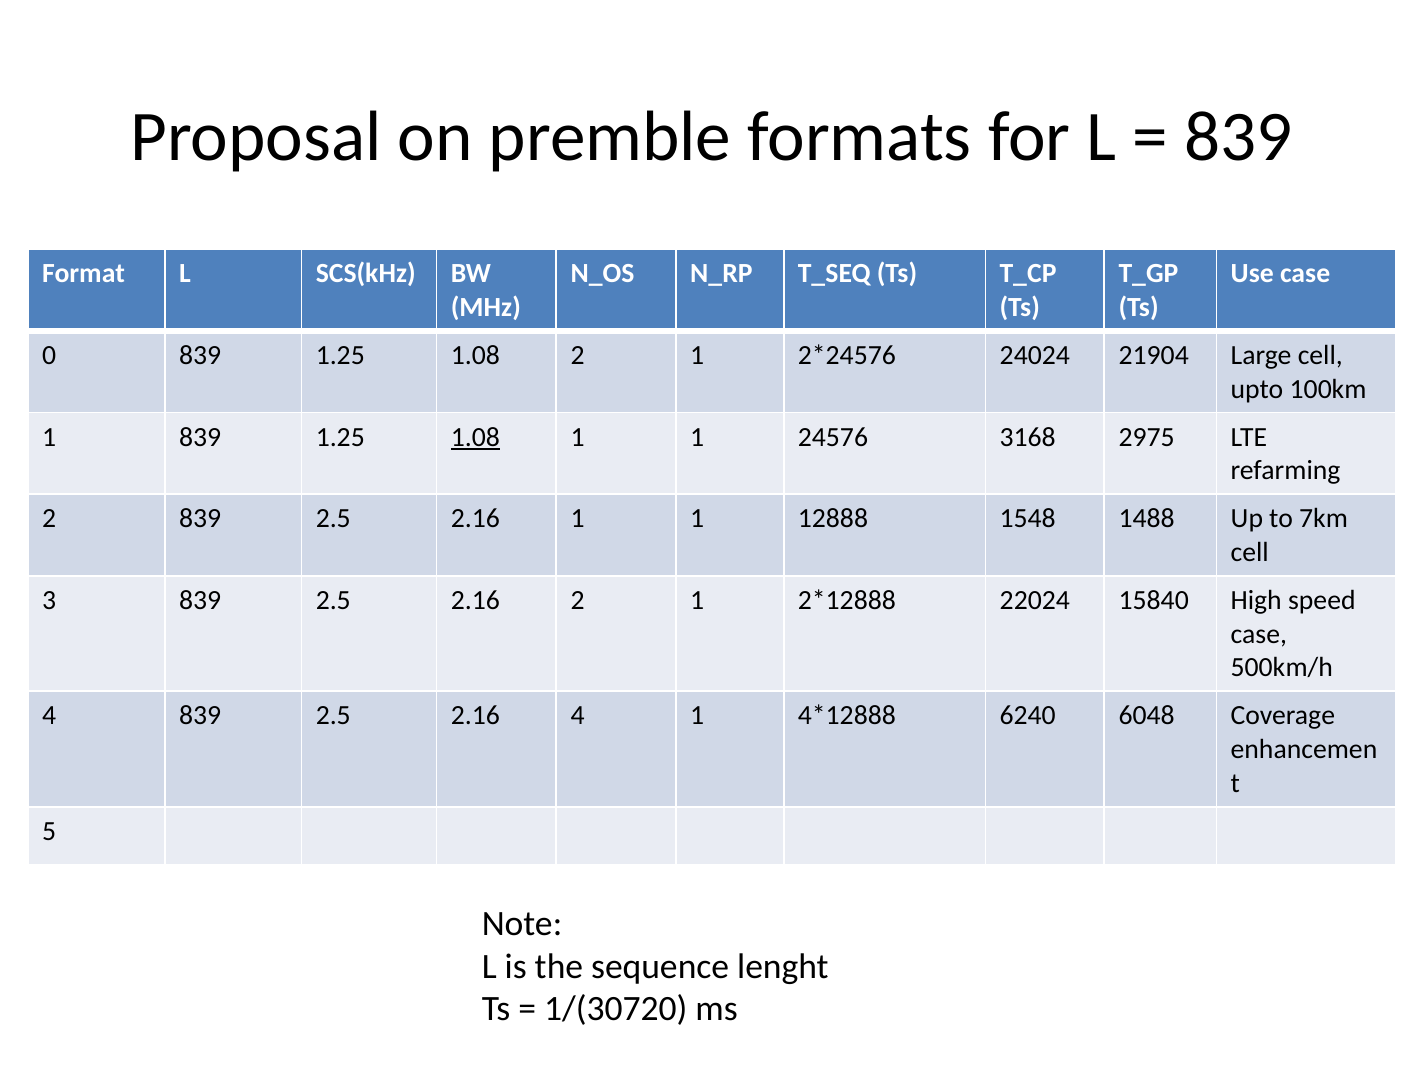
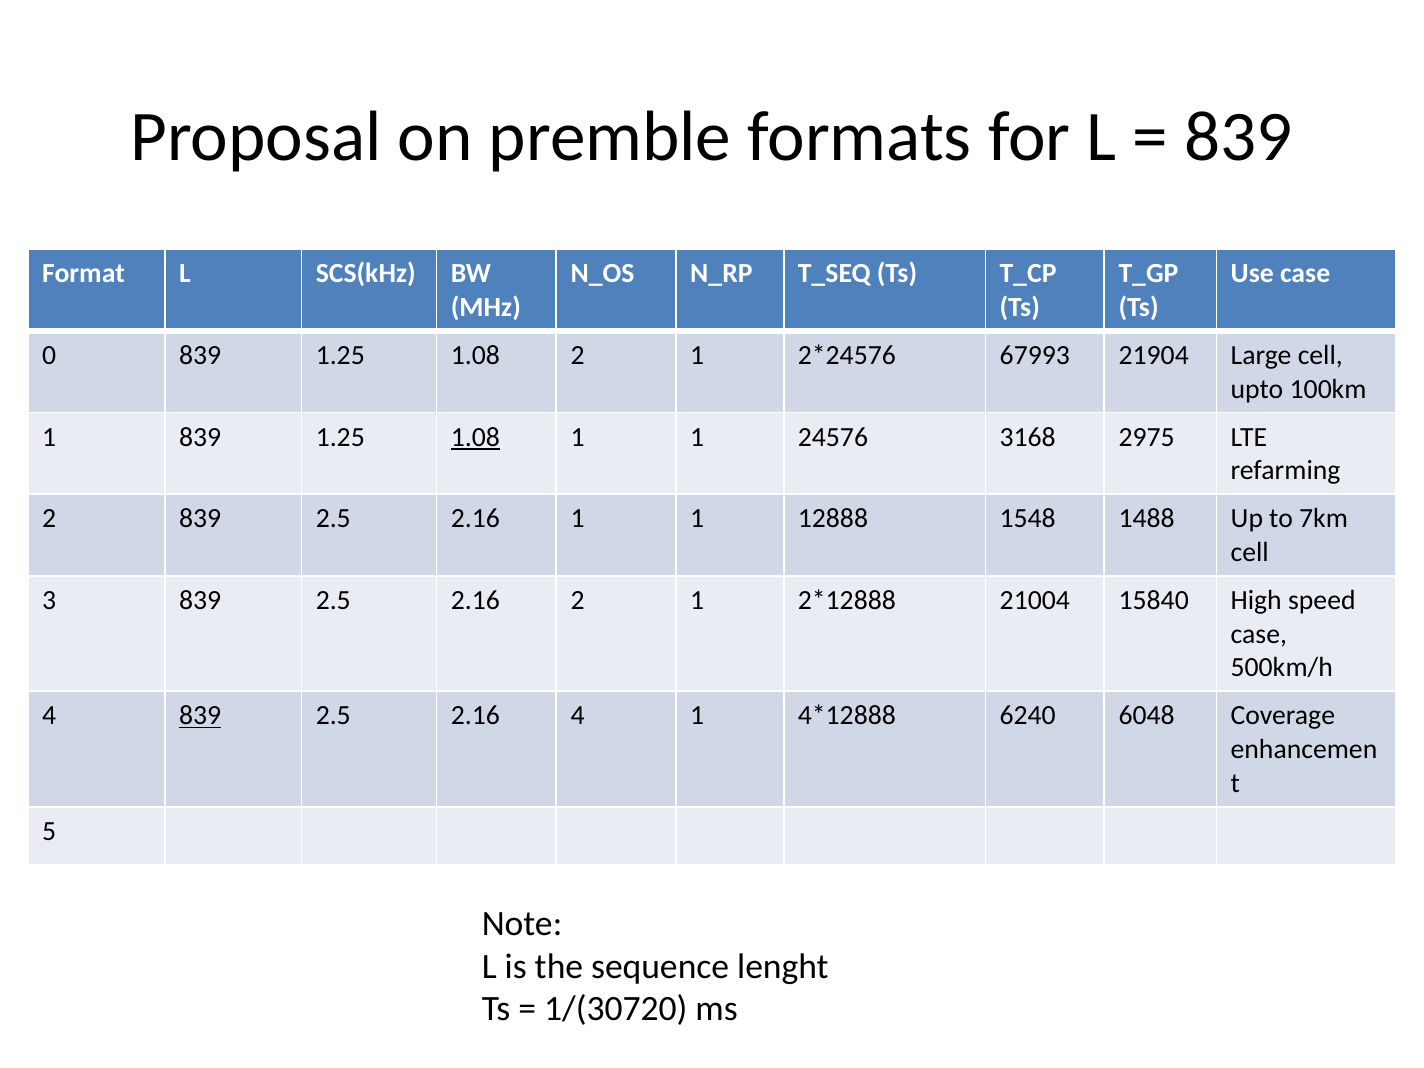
24024: 24024 -> 67993
22024: 22024 -> 21004
839 at (200, 716) underline: none -> present
